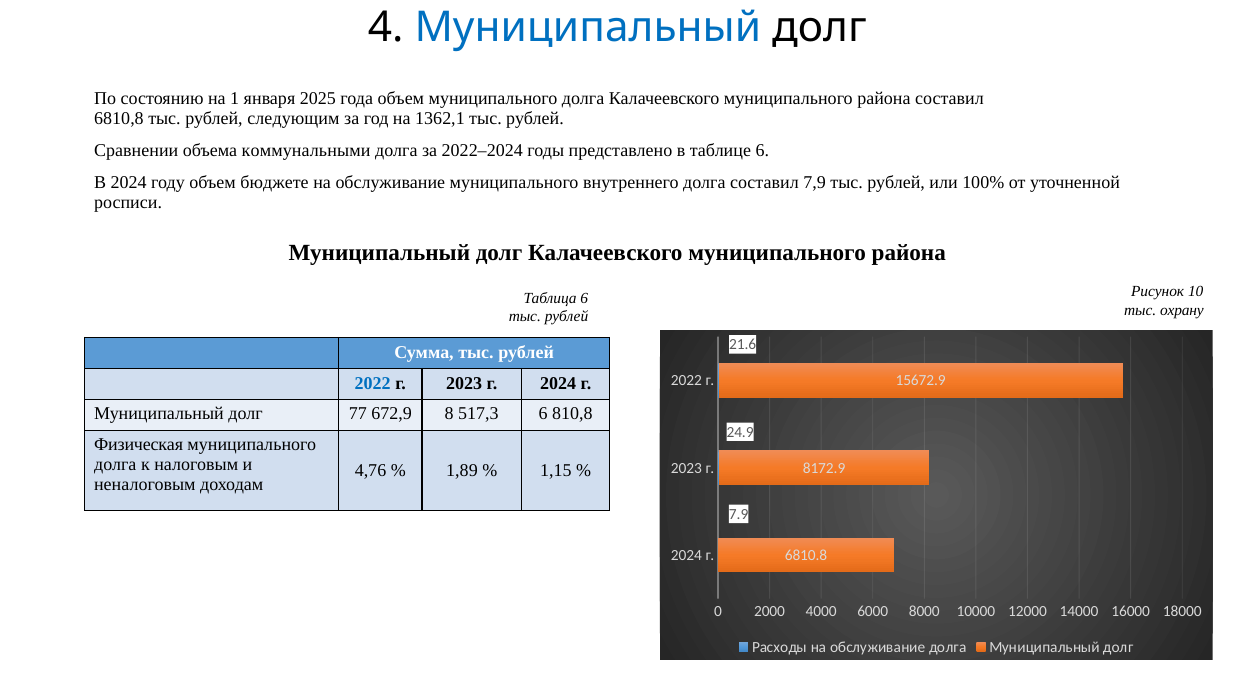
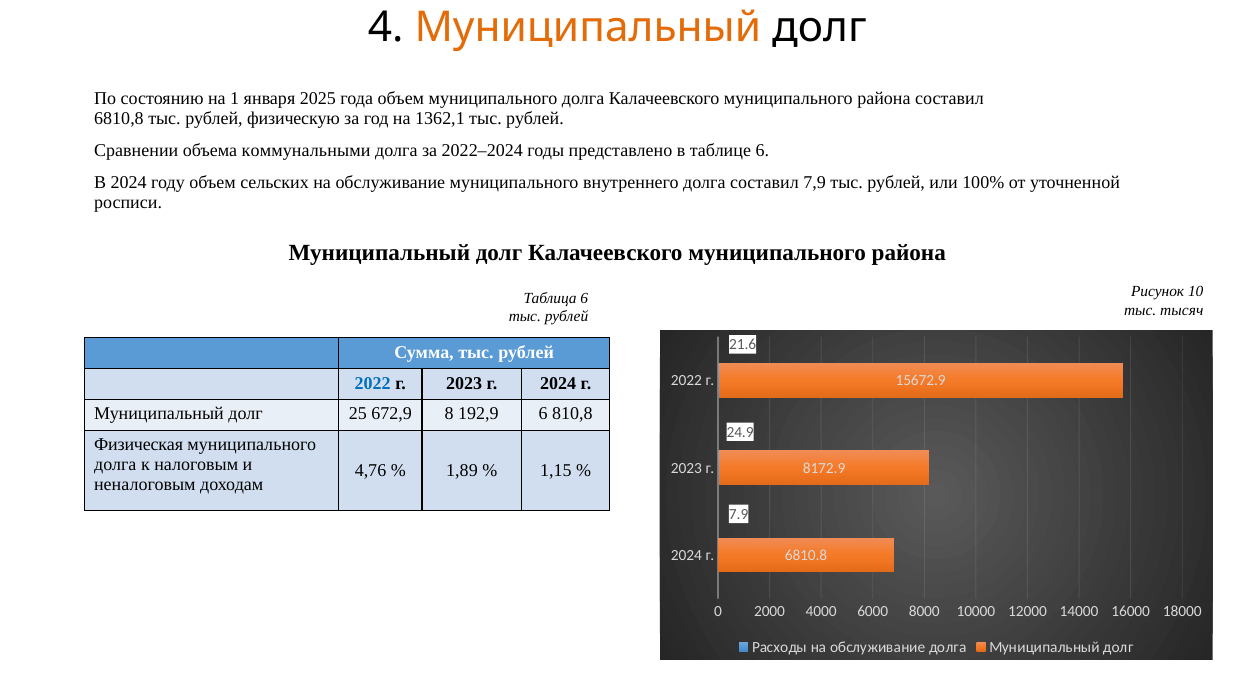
Муниципальный at (588, 27) colour: blue -> orange
следующим: следующим -> физическую
бюджете: бюджете -> сельских
охрану: охрану -> тысяч
77: 77 -> 25
517,3: 517,3 -> 192,9
